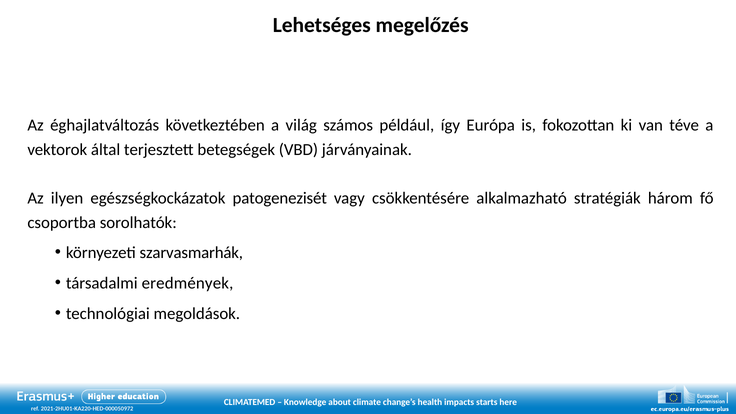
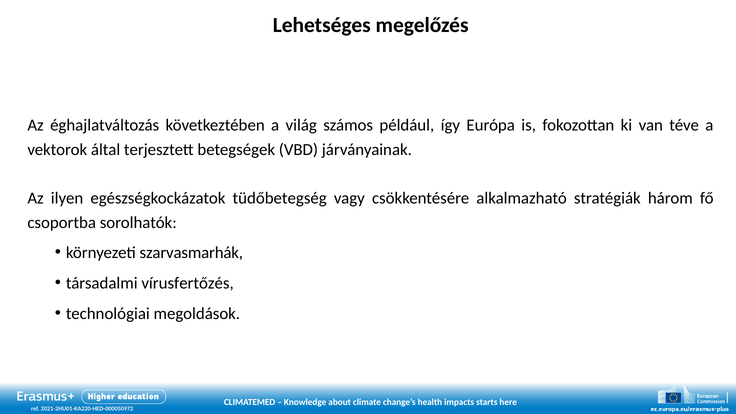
patogenezisét: patogenezisét -> tüdőbetegség
eredmények: eredmények -> vírusfertőzés
